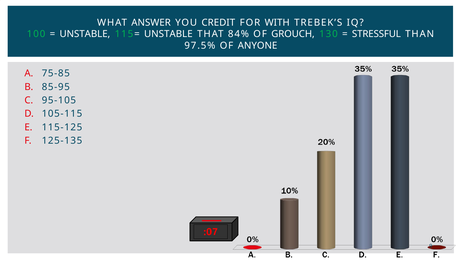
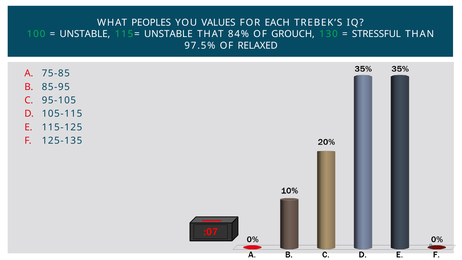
ANSWER: ANSWER -> PEOPLES
CREDIT: CREDIT -> VALUES
WITH: WITH -> EACH
ANYONE: ANYONE -> RELAXED
